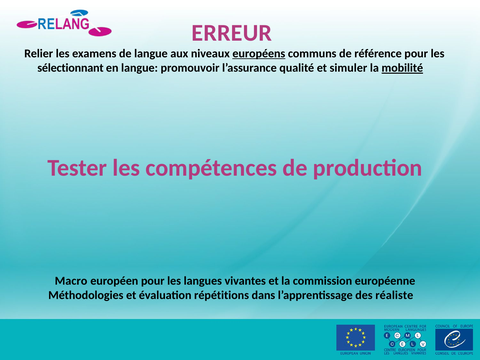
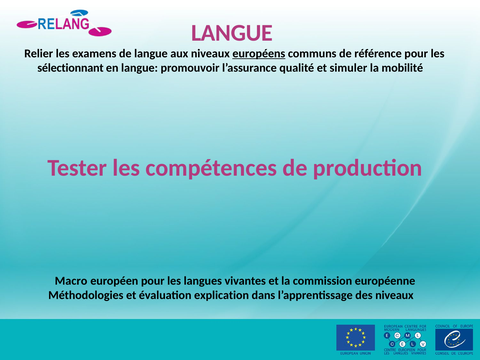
ERREUR at (232, 33): ERREUR -> LANGUE
mobilité underline: present -> none
répétitions: répétitions -> explication
des réaliste: réaliste -> niveaux
